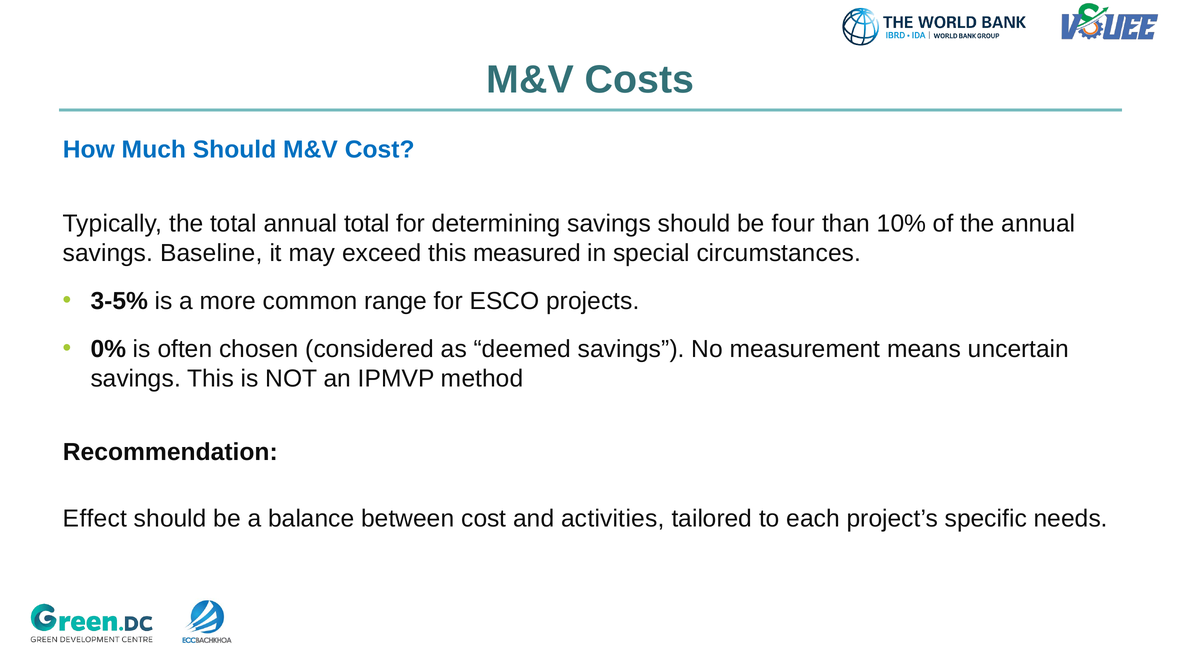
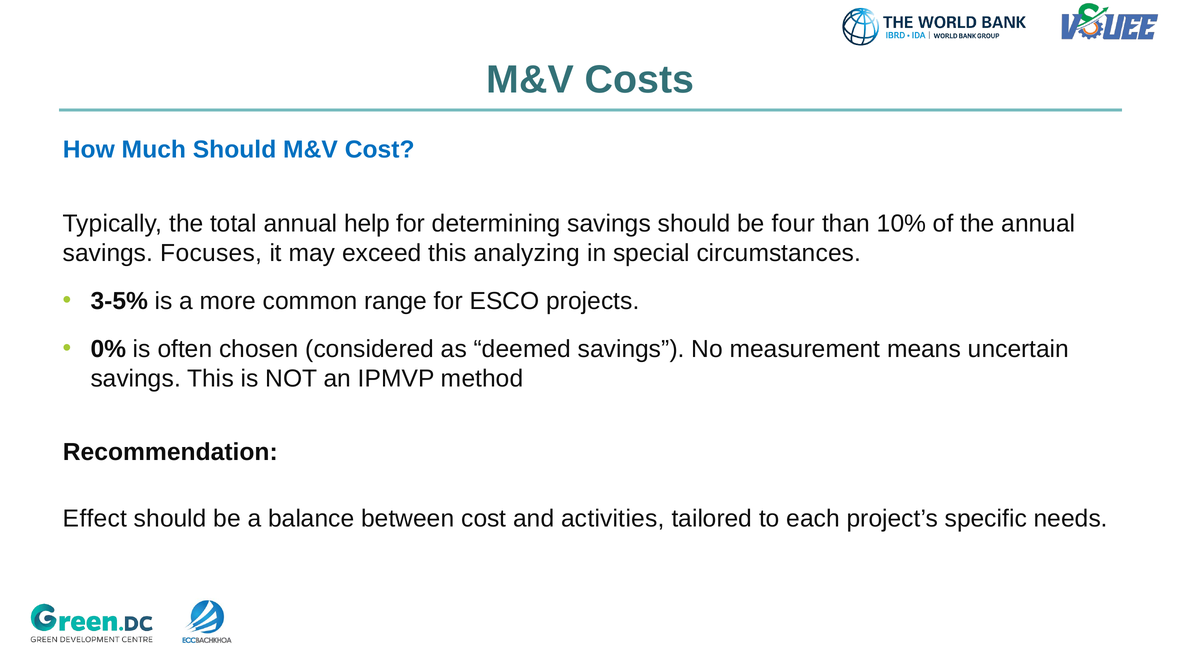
annual total: total -> help
Baseline: Baseline -> Focuses
measured: measured -> analyzing
